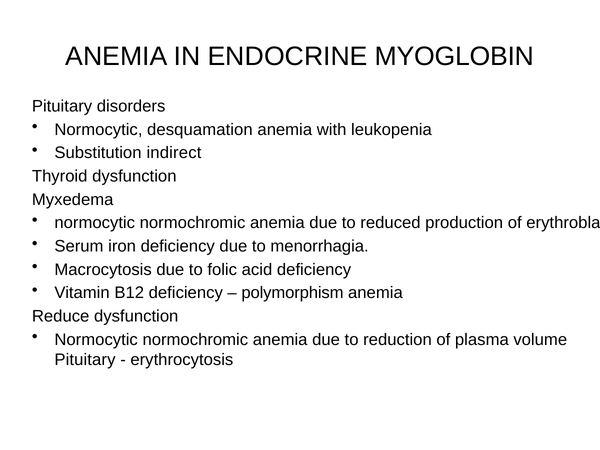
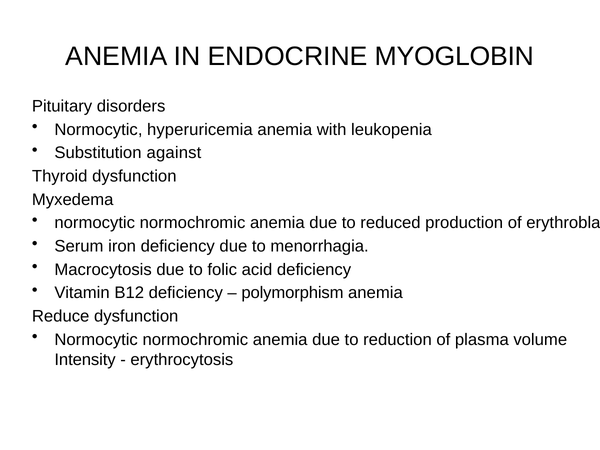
desquamation: desquamation -> hyperuricemia
indirect: indirect -> against
Pituitary at (85, 360): Pituitary -> Intensity
